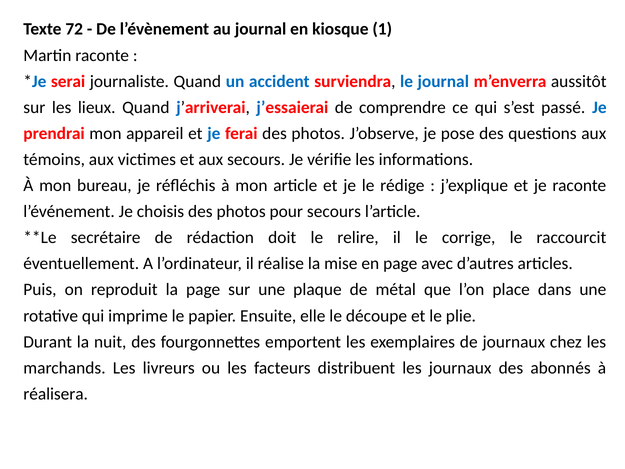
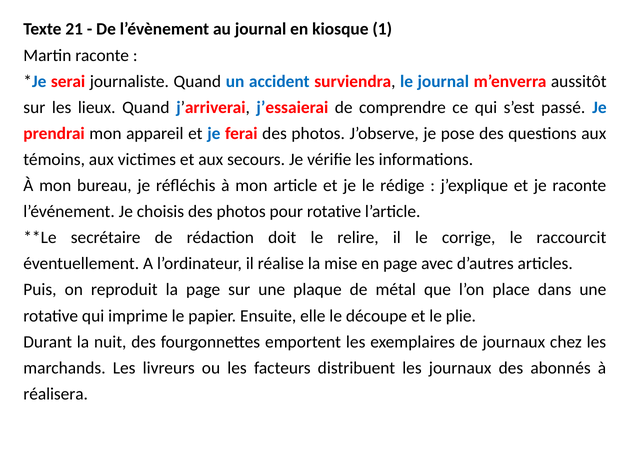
72: 72 -> 21
pour secours: secours -> rotative
